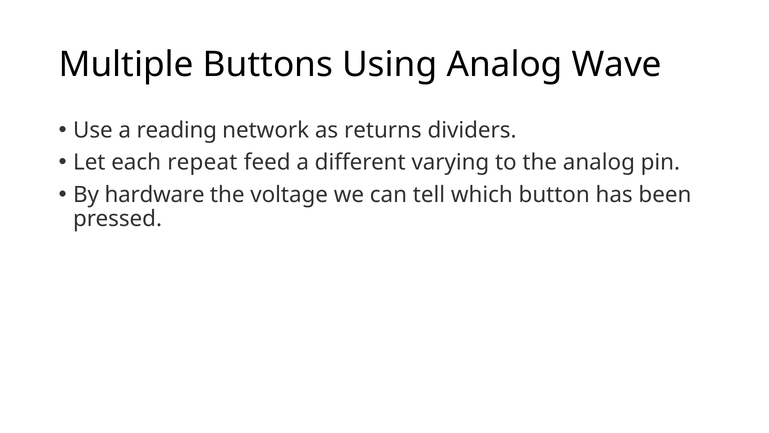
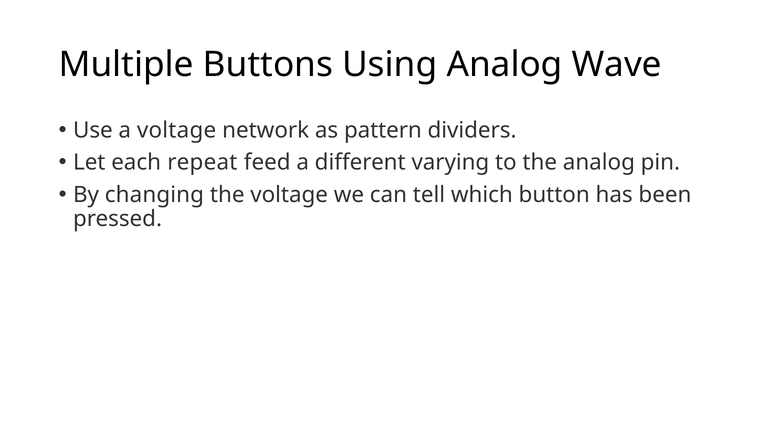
a reading: reading -> voltage
returns: returns -> pattern
hardware: hardware -> changing
